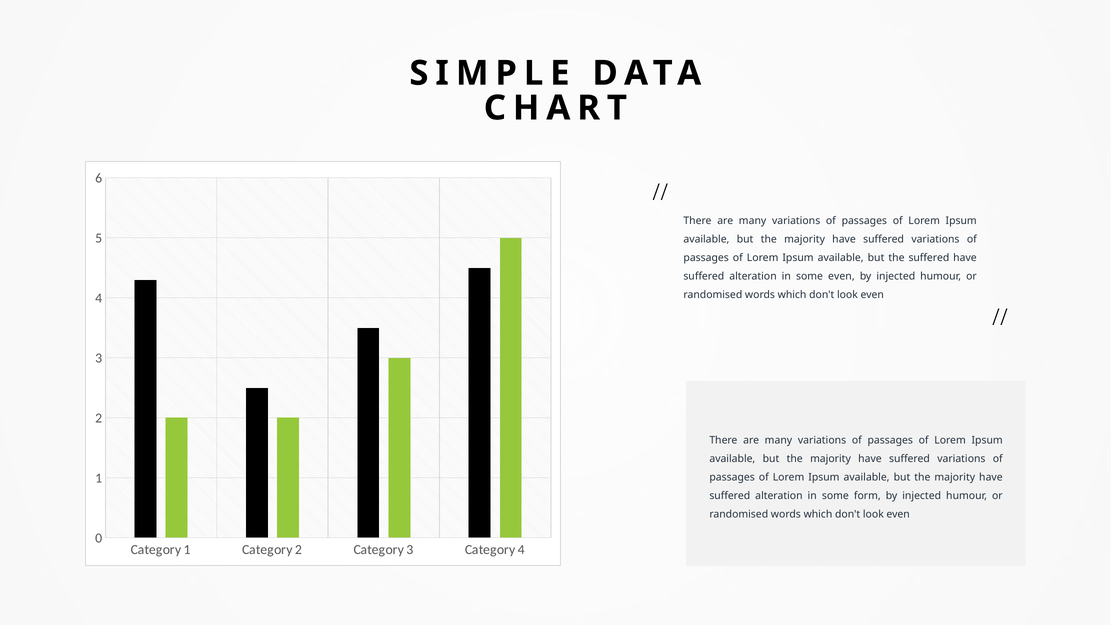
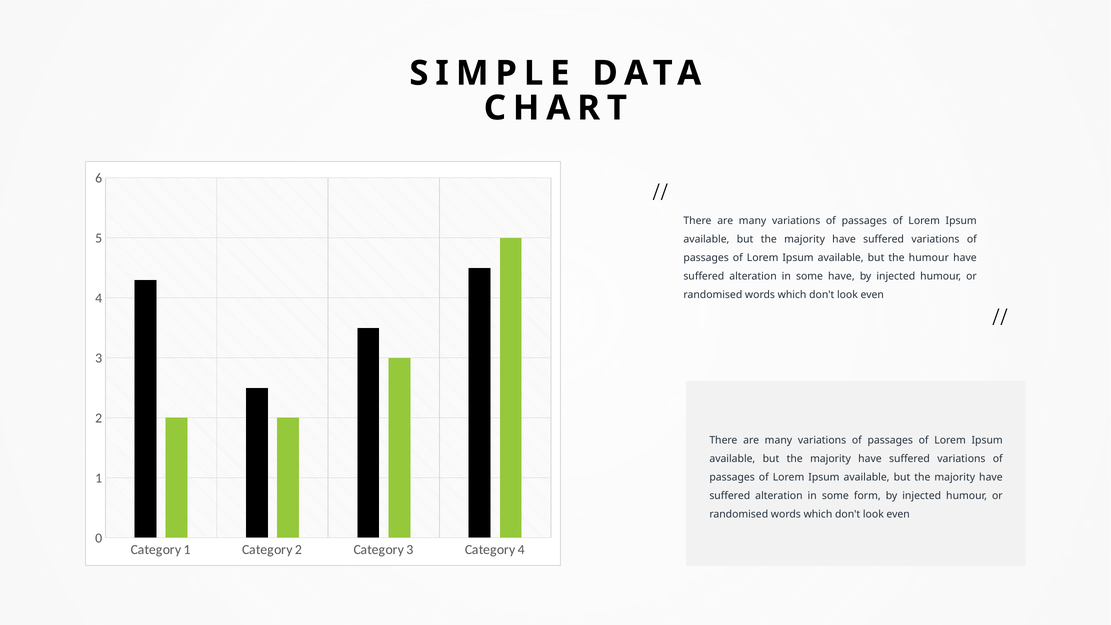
the suffered: suffered -> humour
some even: even -> have
